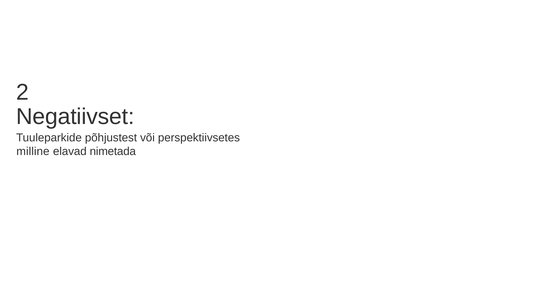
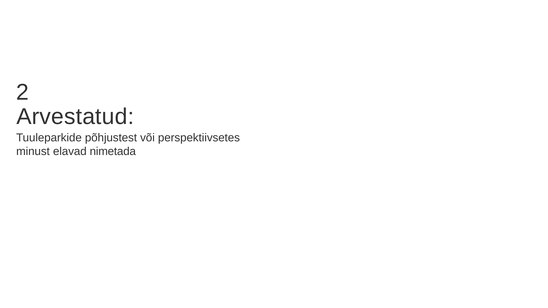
Negatiivset: Negatiivset -> Arvestatud
milline: milline -> minust
